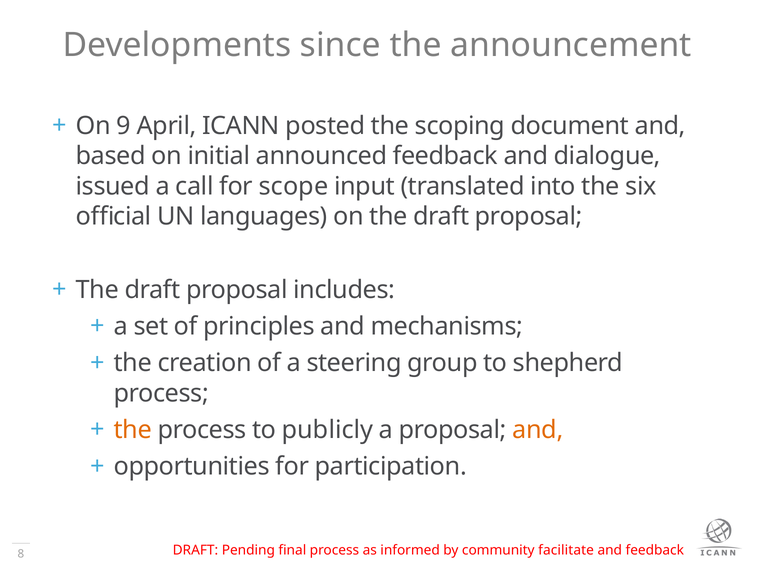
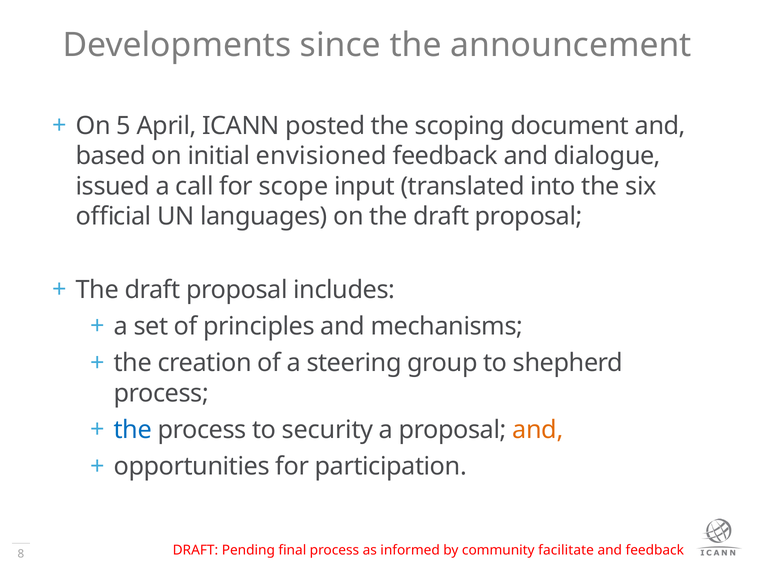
9: 9 -> 5
announced: announced -> envisioned
the at (133, 430) colour: orange -> blue
publicly: publicly -> security
